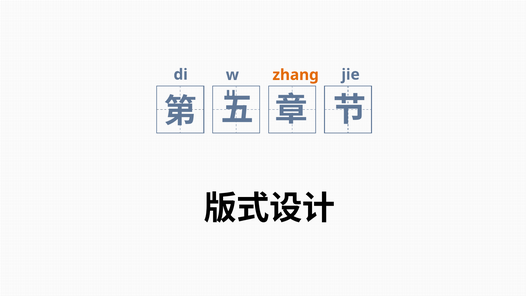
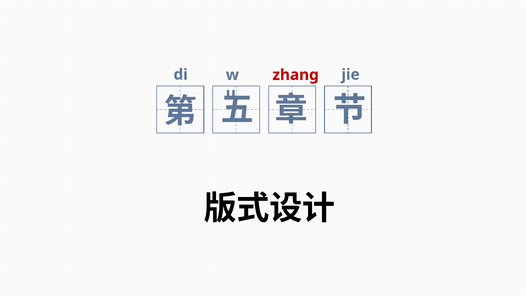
zhang colour: orange -> red
